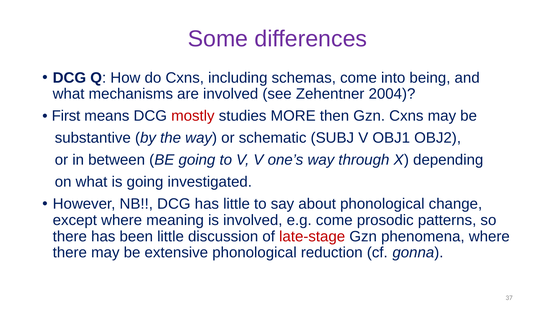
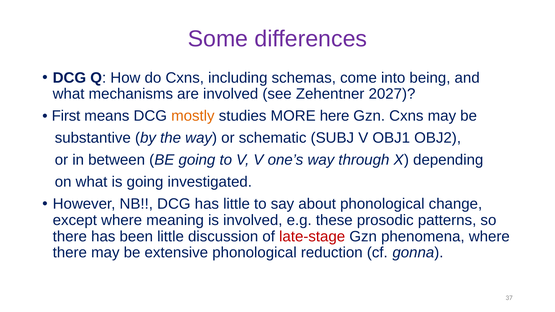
2004: 2004 -> 2027
mostly colour: red -> orange
then: then -> here
e.g come: come -> these
